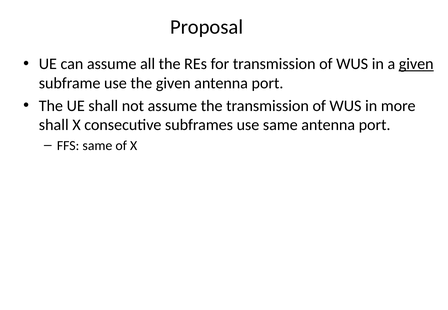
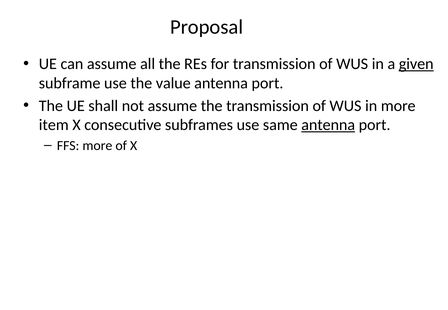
the given: given -> value
shall at (54, 125): shall -> item
antenna at (328, 125) underline: none -> present
FFS same: same -> more
